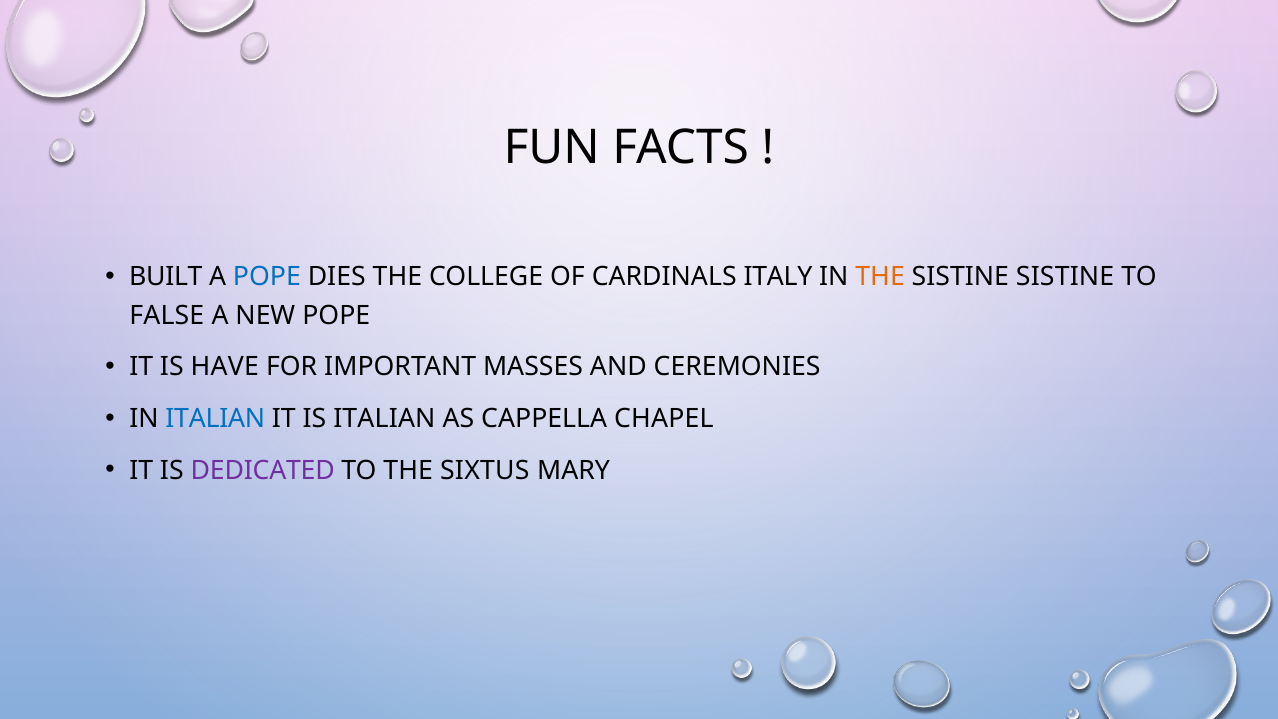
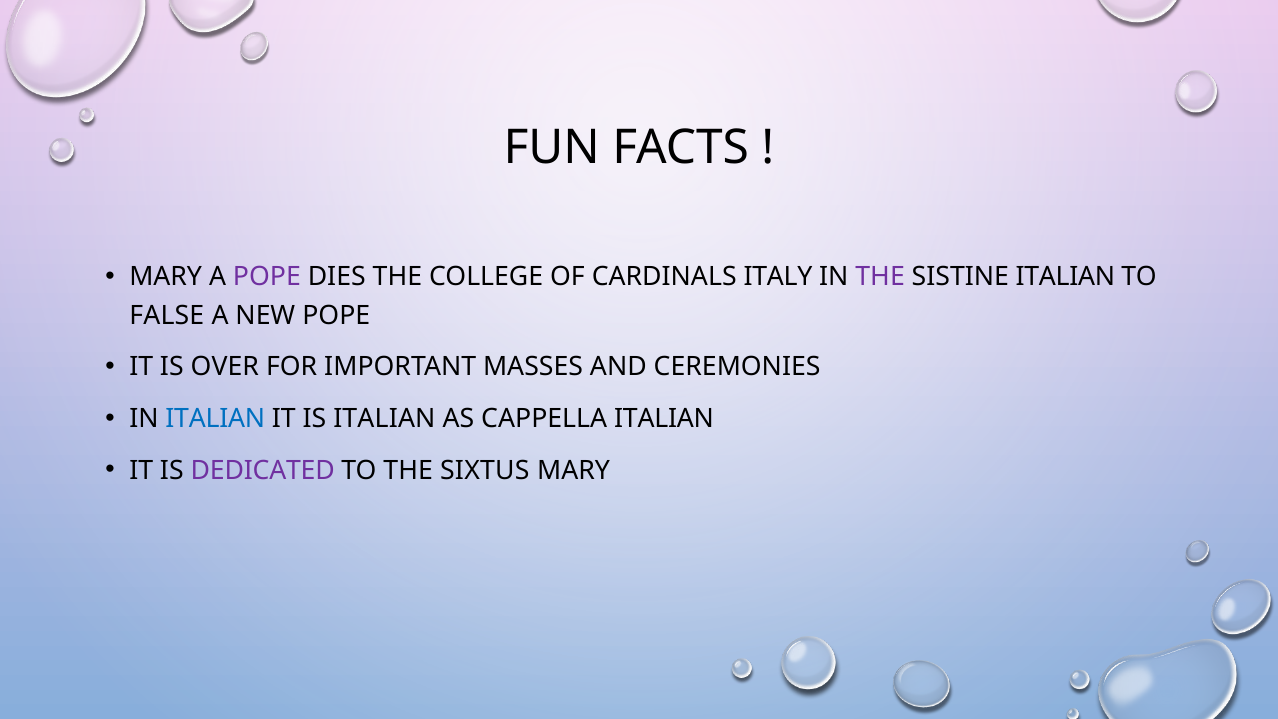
BUILT at (166, 277): BUILT -> MARY
POPE at (267, 277) colour: blue -> purple
THE at (880, 277) colour: orange -> purple
SISTINE SISTINE: SISTINE -> ITALIAN
HAVE: HAVE -> OVER
CAPPELLA CHAPEL: CHAPEL -> ITALIAN
